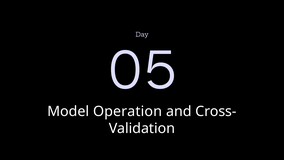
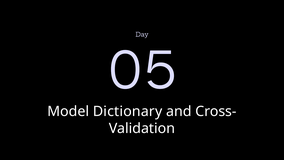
Operation: Operation -> Dictionary
